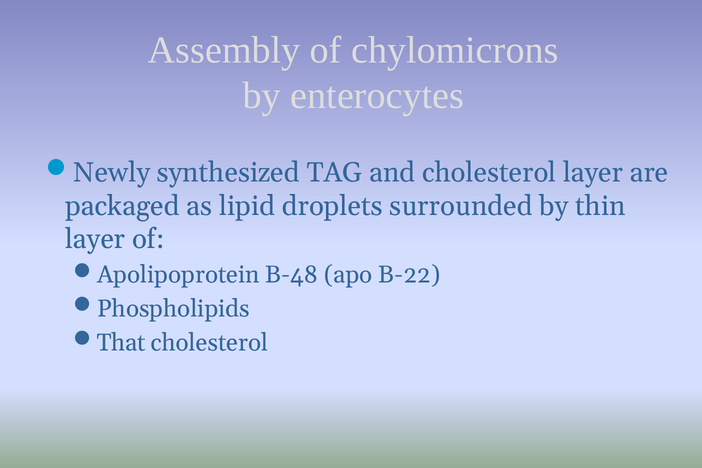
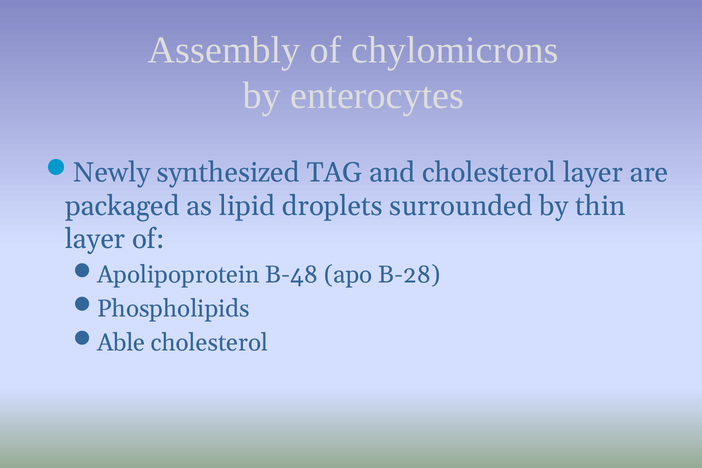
B-22: B-22 -> B-28
That: That -> Able
